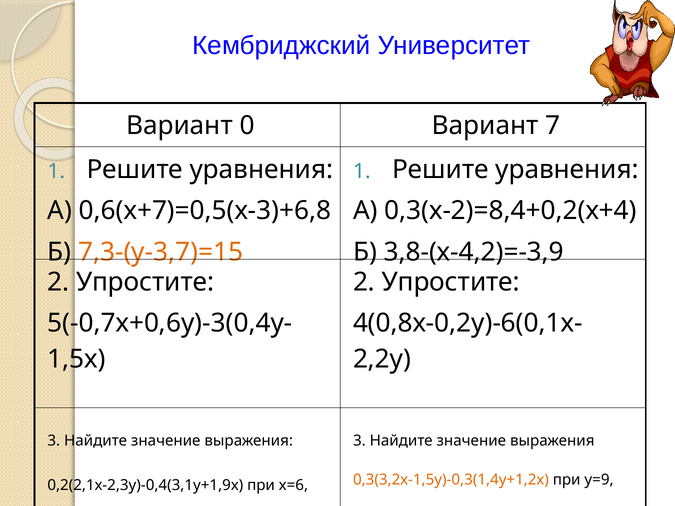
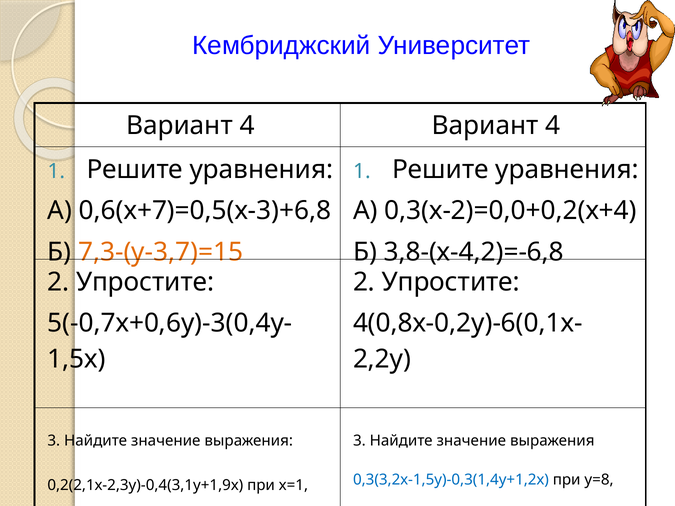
0 at (247, 126): 0 -> 4
7 at (553, 126): 7 -> 4
0,3(х-2)=8,4+0,2(х+4: 0,3(х-2)=8,4+0,2(х+4 -> 0,3(х-2)=0,0+0,2(х+4
3,8-(х-4,2)=-3,9: 3,8-(х-4,2)=-3,9 -> 3,8-(х-4,2)=-6,8
0,3(3,2х-1,5у)-0,3(1,4у+1,2х colour: orange -> blue
у=9: у=9 -> у=8
х=6: х=6 -> х=1
